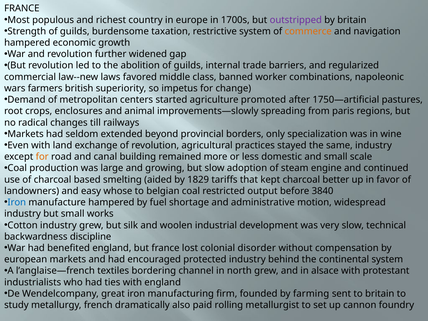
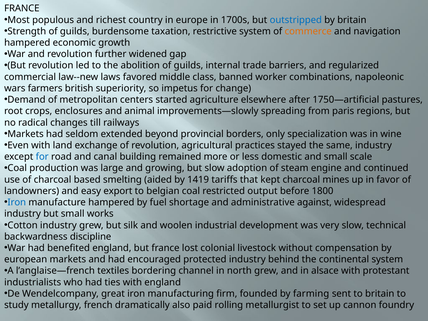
outstripped colour: purple -> blue
promoted: promoted -> elsewhere
for at (42, 157) colour: orange -> blue
1829: 1829 -> 1419
better: better -> mines
whose: whose -> export
3840: 3840 -> 1800
motion: motion -> against
disorder: disorder -> livestock
